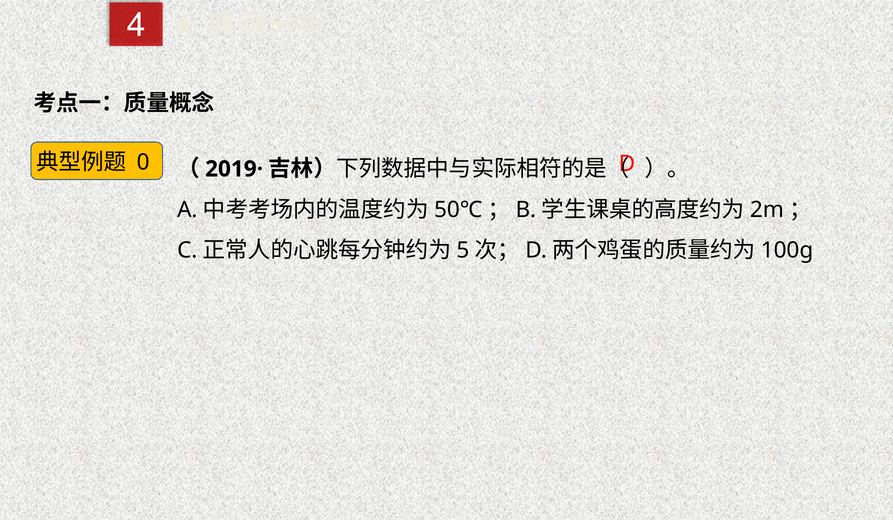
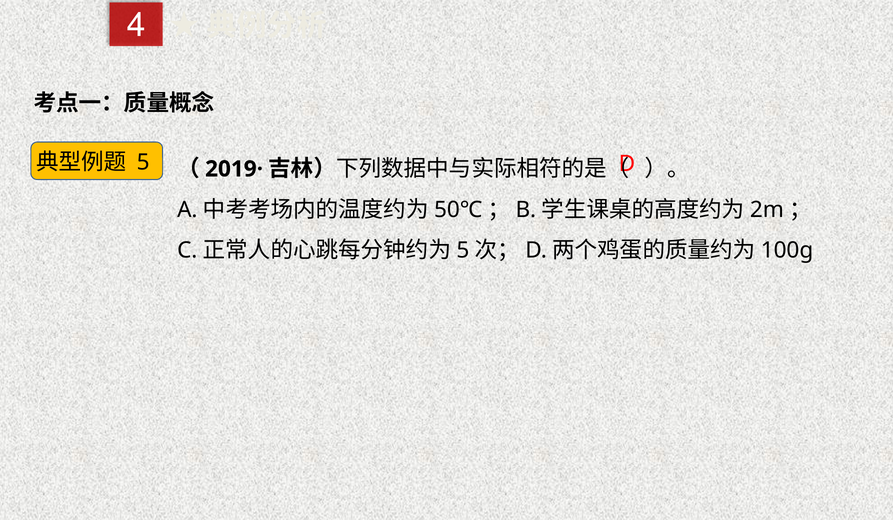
0 at (143, 162): 0 -> 5
